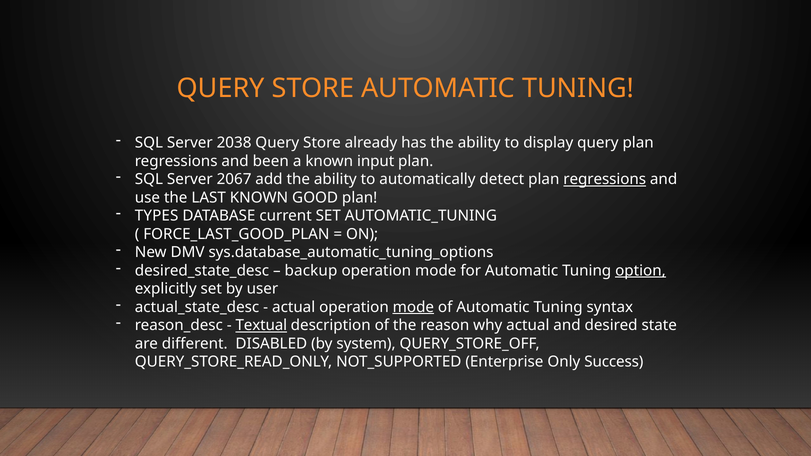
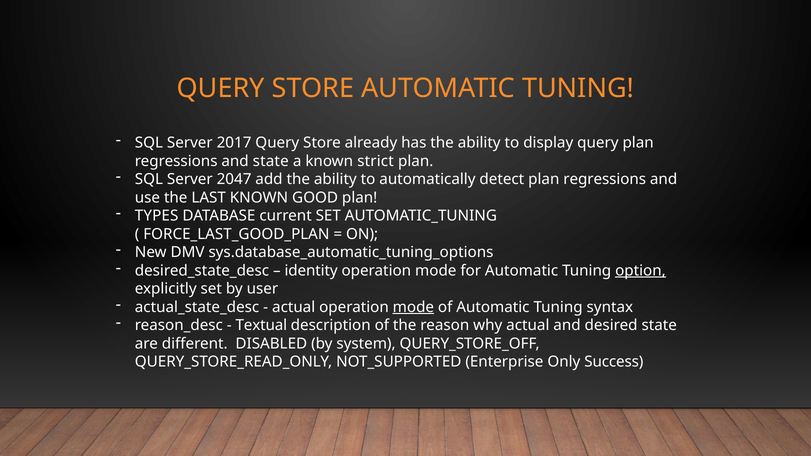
2038: 2038 -> 2017
and been: been -> state
input: input -> strict
2067: 2067 -> 2047
regressions at (605, 179) underline: present -> none
backup: backup -> identity
Textual underline: present -> none
